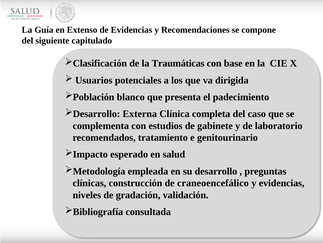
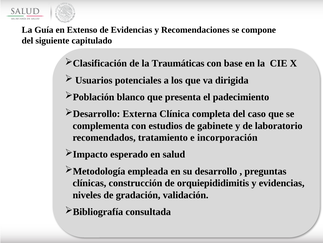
genitourinario: genitourinario -> incorporación
craneoencefálico: craneoencefálico -> orquiepididimitis
